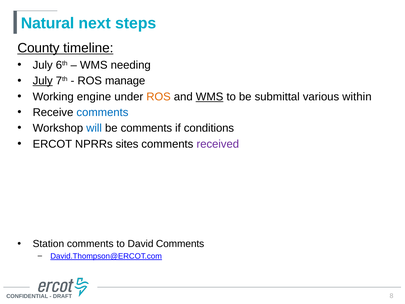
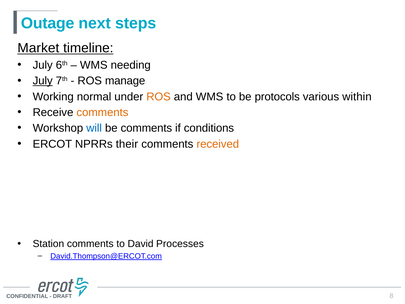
Natural: Natural -> Outage
County: County -> Market
engine: engine -> normal
WMS at (210, 97) underline: present -> none
submittal: submittal -> protocols
comments at (102, 112) colour: blue -> orange
sites: sites -> their
received colour: purple -> orange
David Comments: Comments -> Processes
